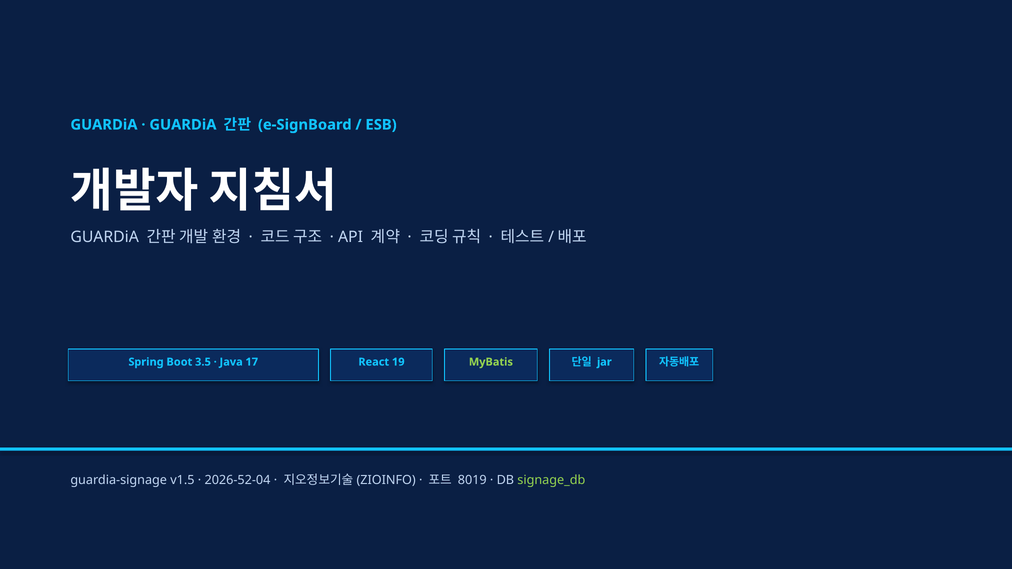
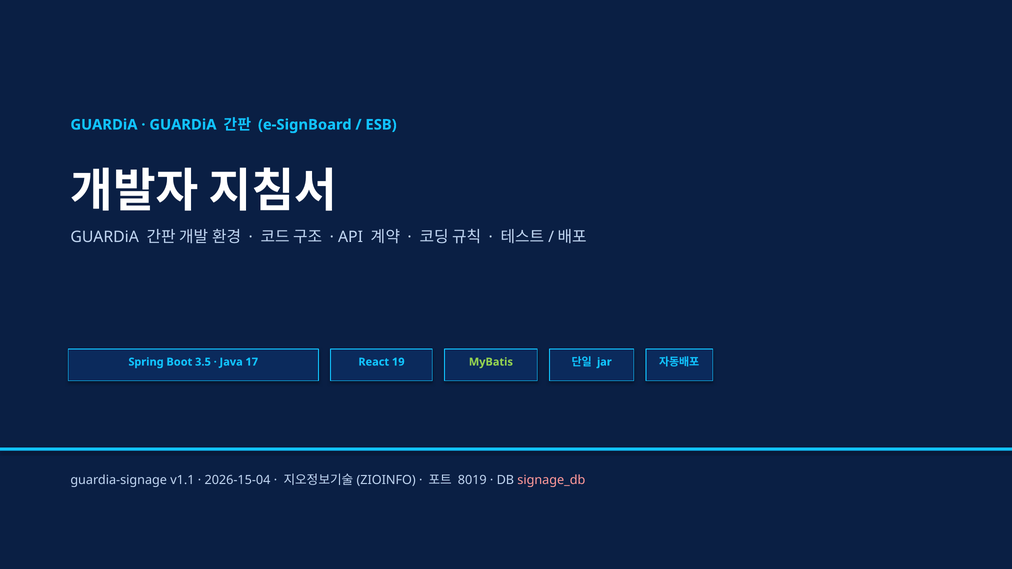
v1.5: v1.5 -> v1.1
2026-52-04: 2026-52-04 -> 2026-15-04
signage_db colour: light green -> pink
